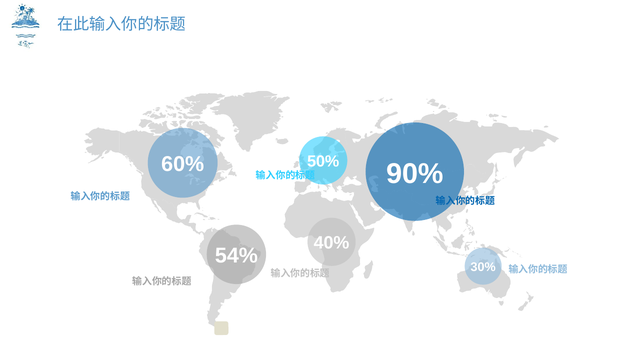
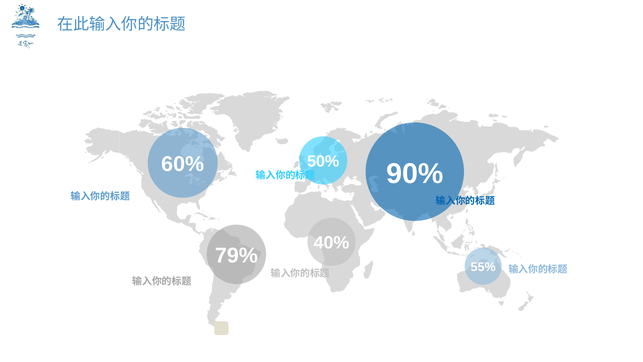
54%: 54% -> 79%
30%: 30% -> 55%
